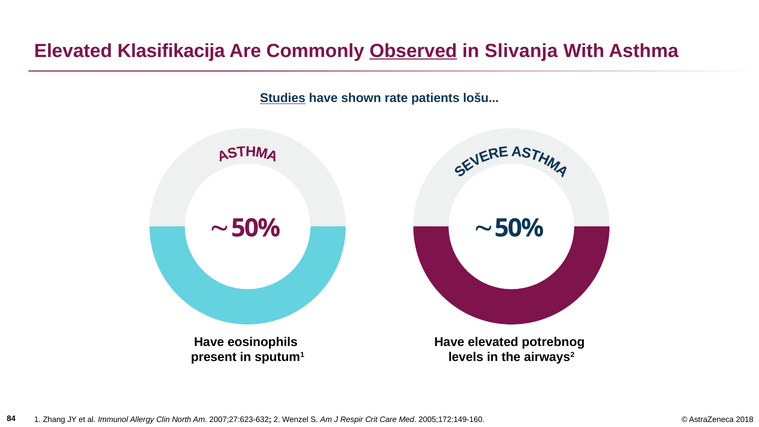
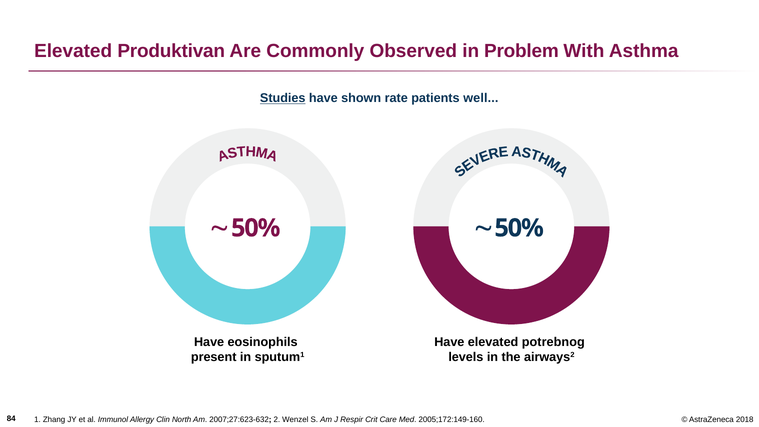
Klasifikacija: Klasifikacija -> Produktivan
Observed underline: present -> none
Slivanja: Slivanja -> Problem
lošu: lošu -> well
